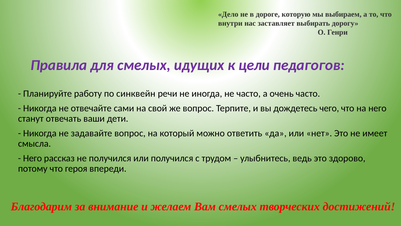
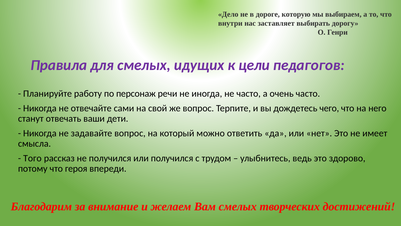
синквейн: синквейн -> персонаж
Него at (32, 158): Него -> Того
